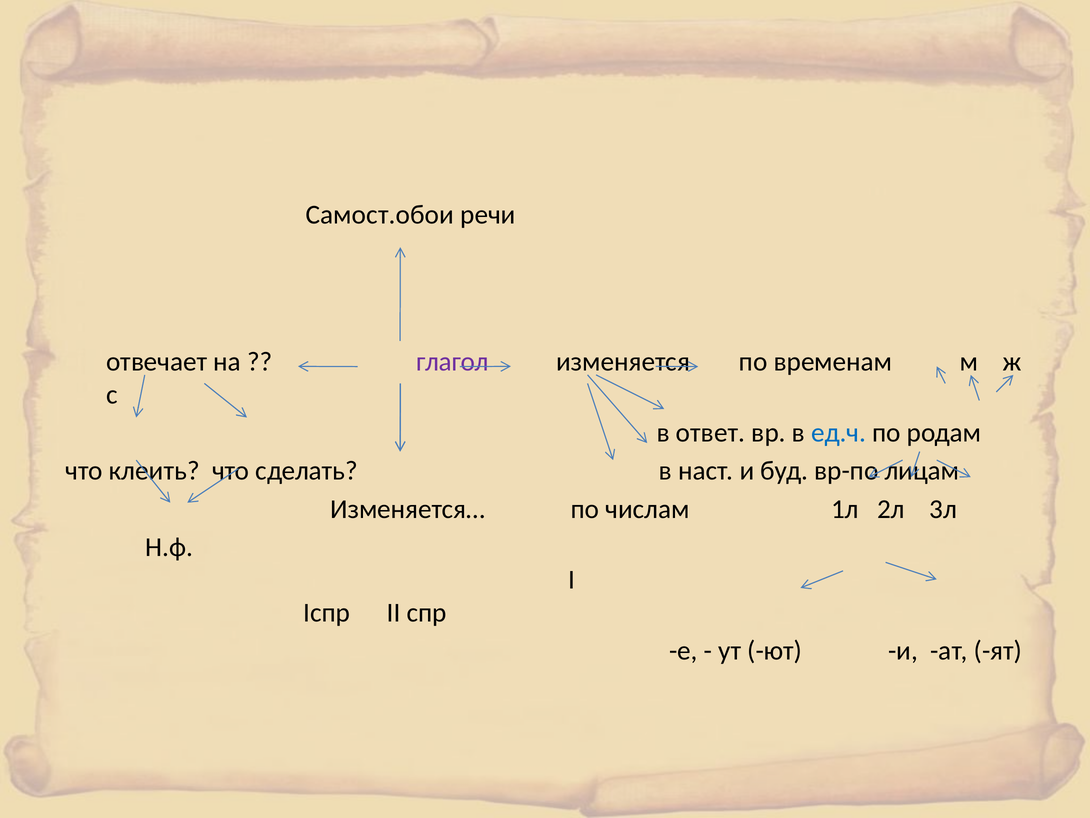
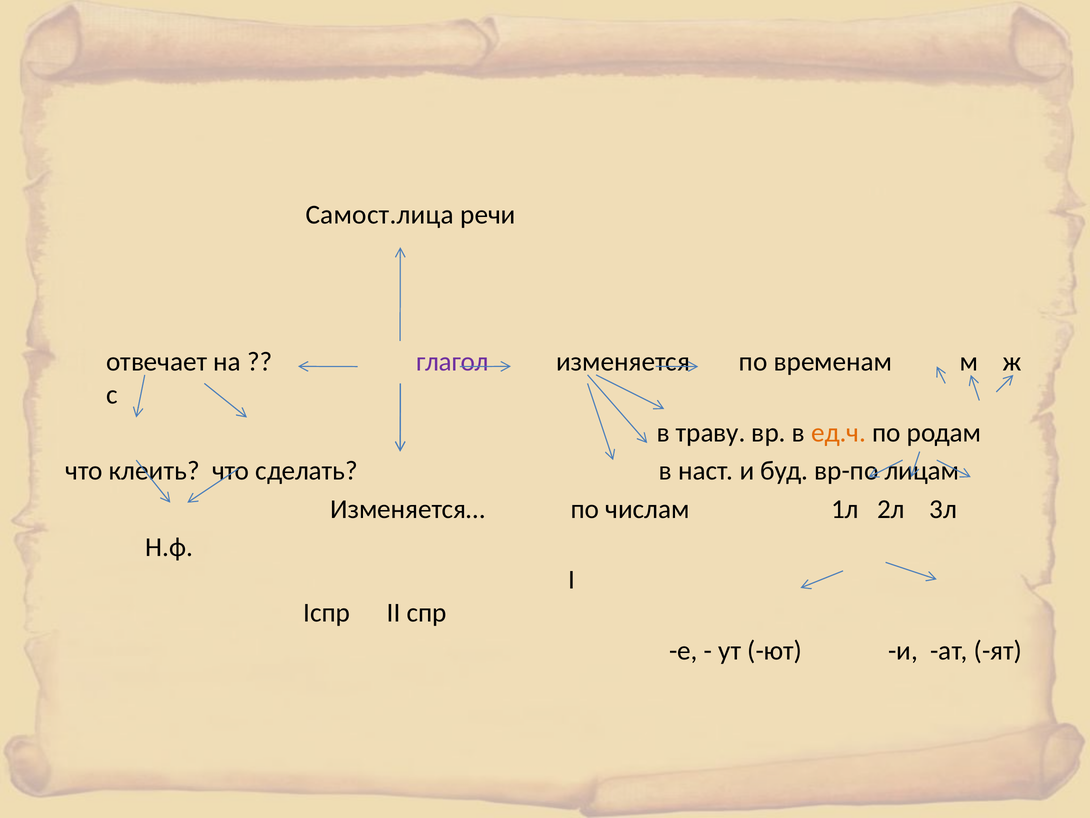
Самост.обои: Самост.обои -> Самост.лица
ответ: ответ -> траву
ед.ч colour: blue -> orange
